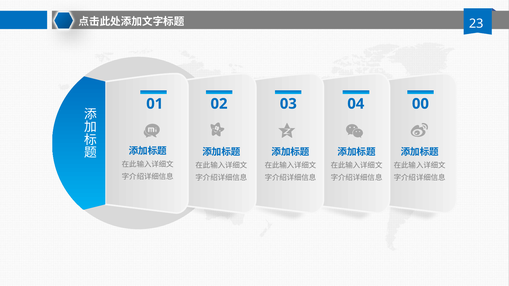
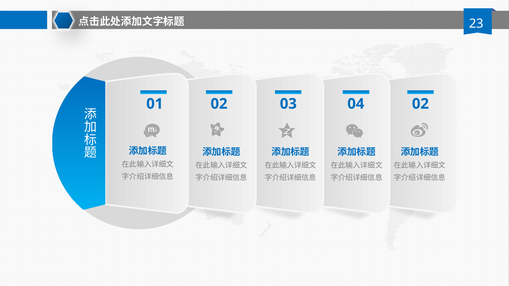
04 00: 00 -> 02
